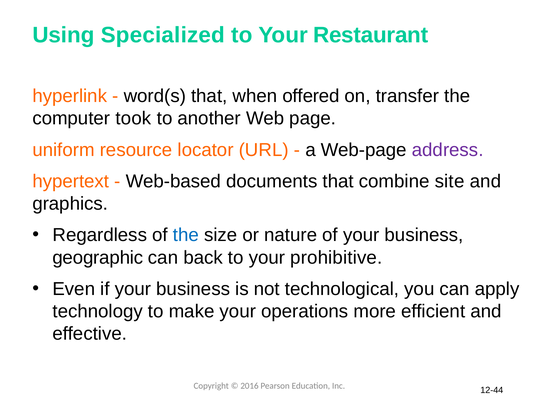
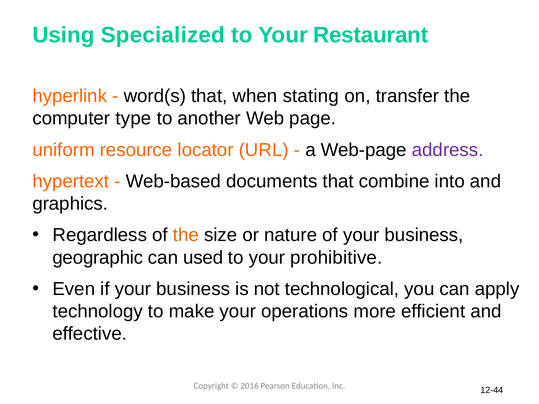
offered: offered -> stating
took: took -> type
site: site -> into
the at (186, 235) colour: blue -> orange
back: back -> used
